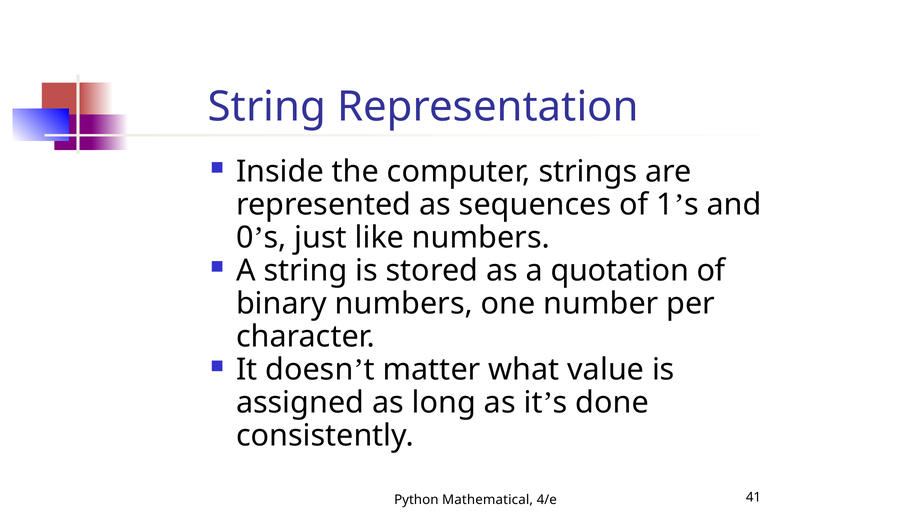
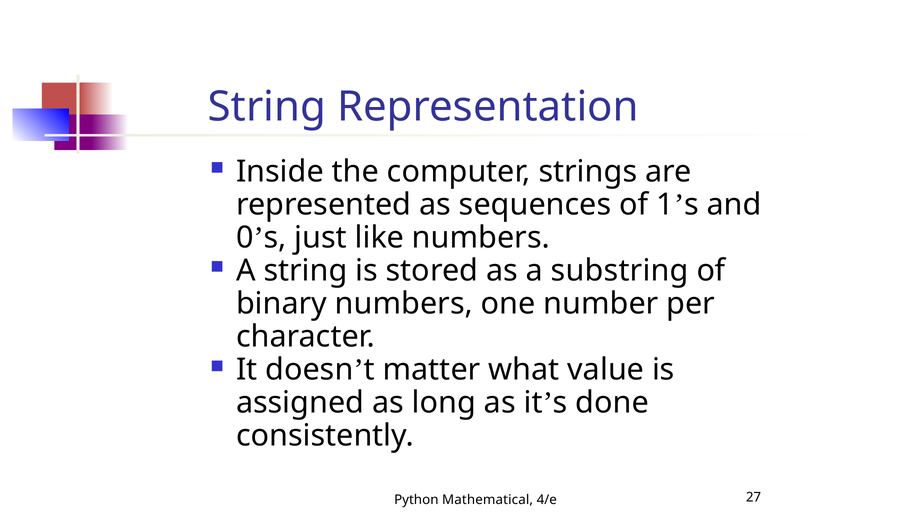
quotation: quotation -> substring
41: 41 -> 27
